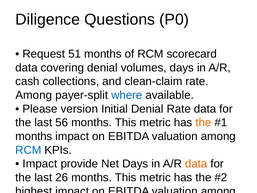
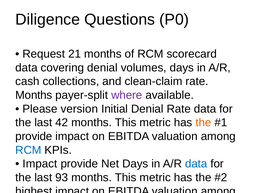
51: 51 -> 21
Among at (34, 95): Among -> Months
where colour: blue -> purple
56: 56 -> 42
months at (34, 136): months -> provide
data at (196, 164) colour: orange -> blue
26: 26 -> 93
